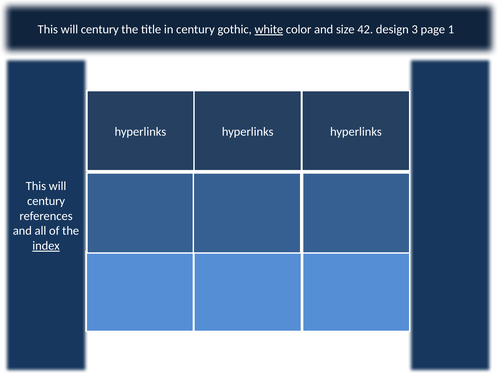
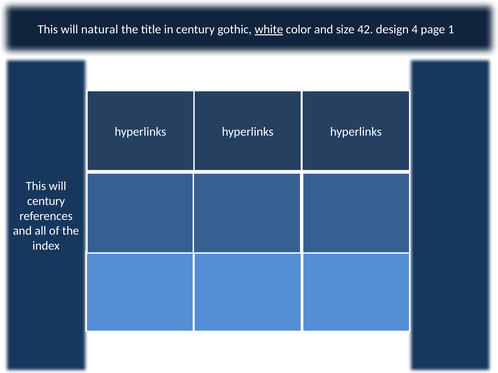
century at (100, 30): century -> natural
3: 3 -> 4
index underline: present -> none
